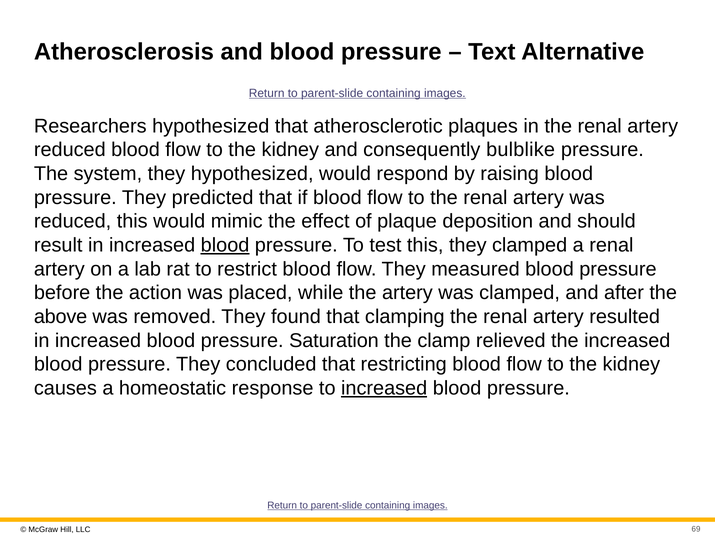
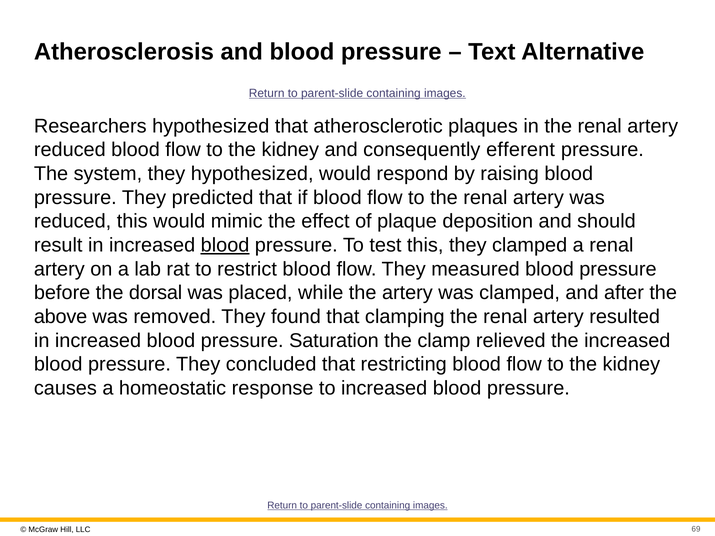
bulblike: bulblike -> efferent
action: action -> dorsal
increased at (384, 388) underline: present -> none
